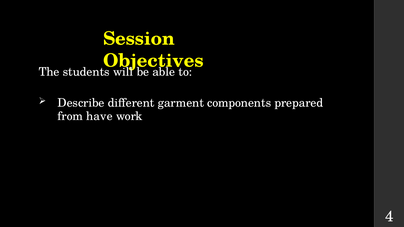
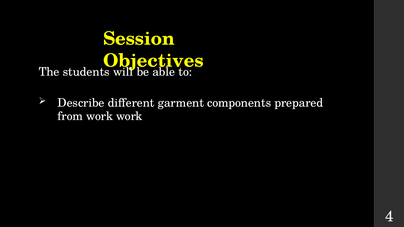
from have: have -> work
